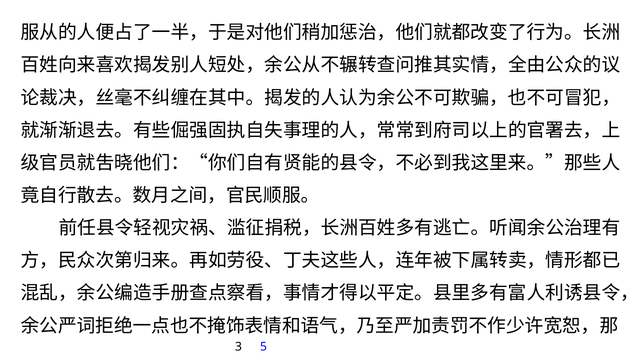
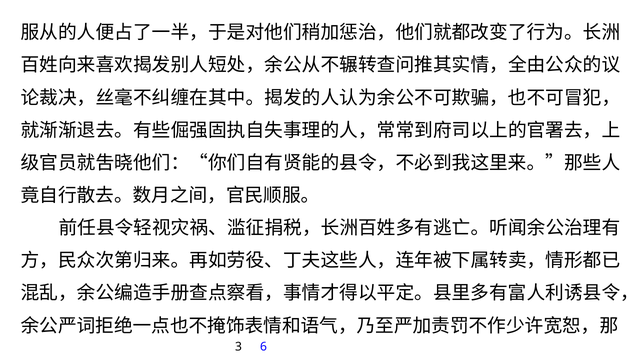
5: 5 -> 6
